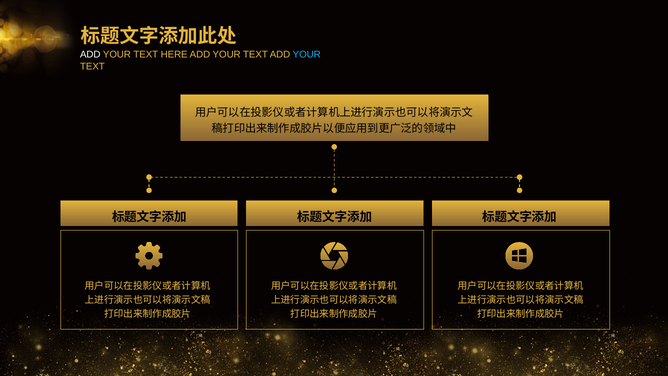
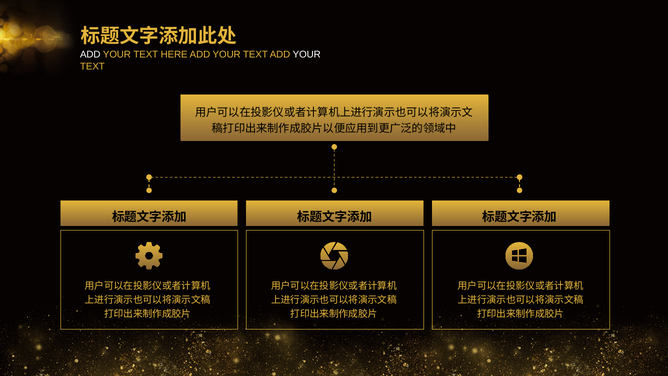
YOUR at (307, 55) colour: light blue -> white
